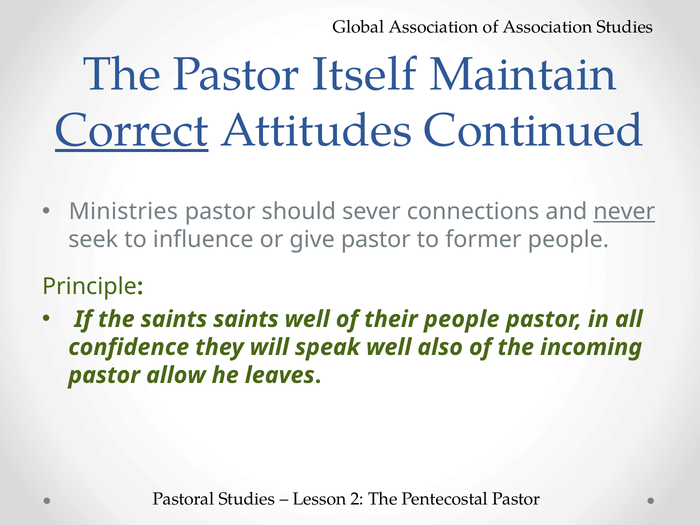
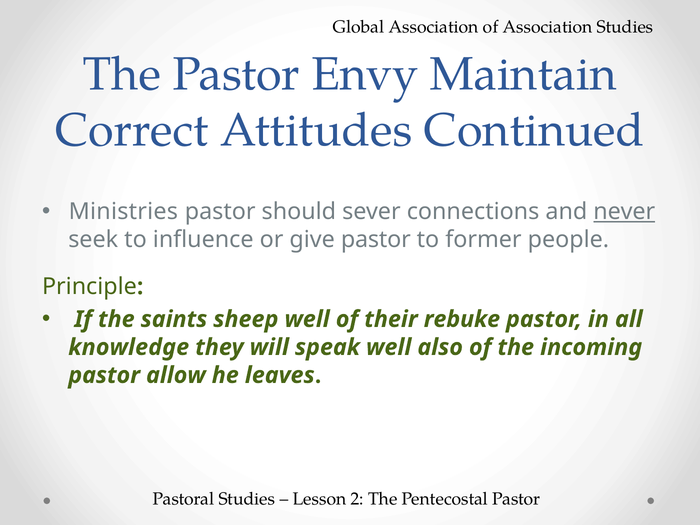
Itself: Itself -> Envy
Correct underline: present -> none
saints saints: saints -> sheep
their people: people -> rebuke
confidence: confidence -> knowledge
